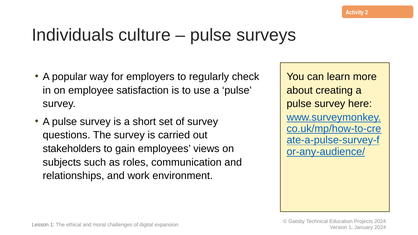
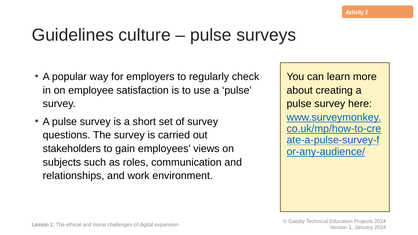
Individuals: Individuals -> Guidelines
